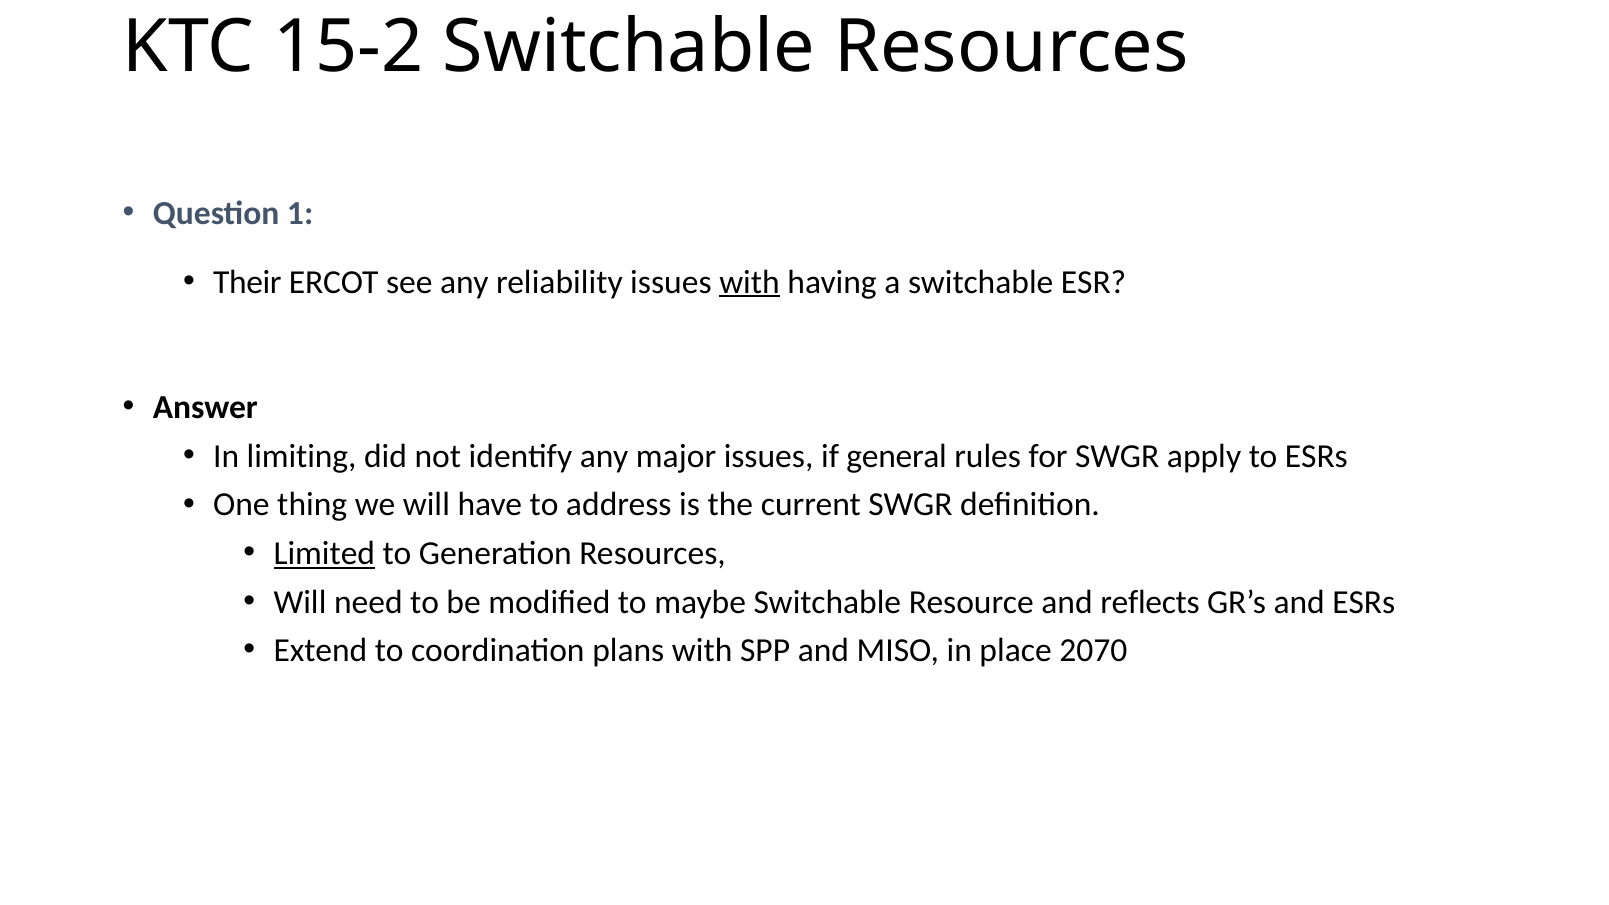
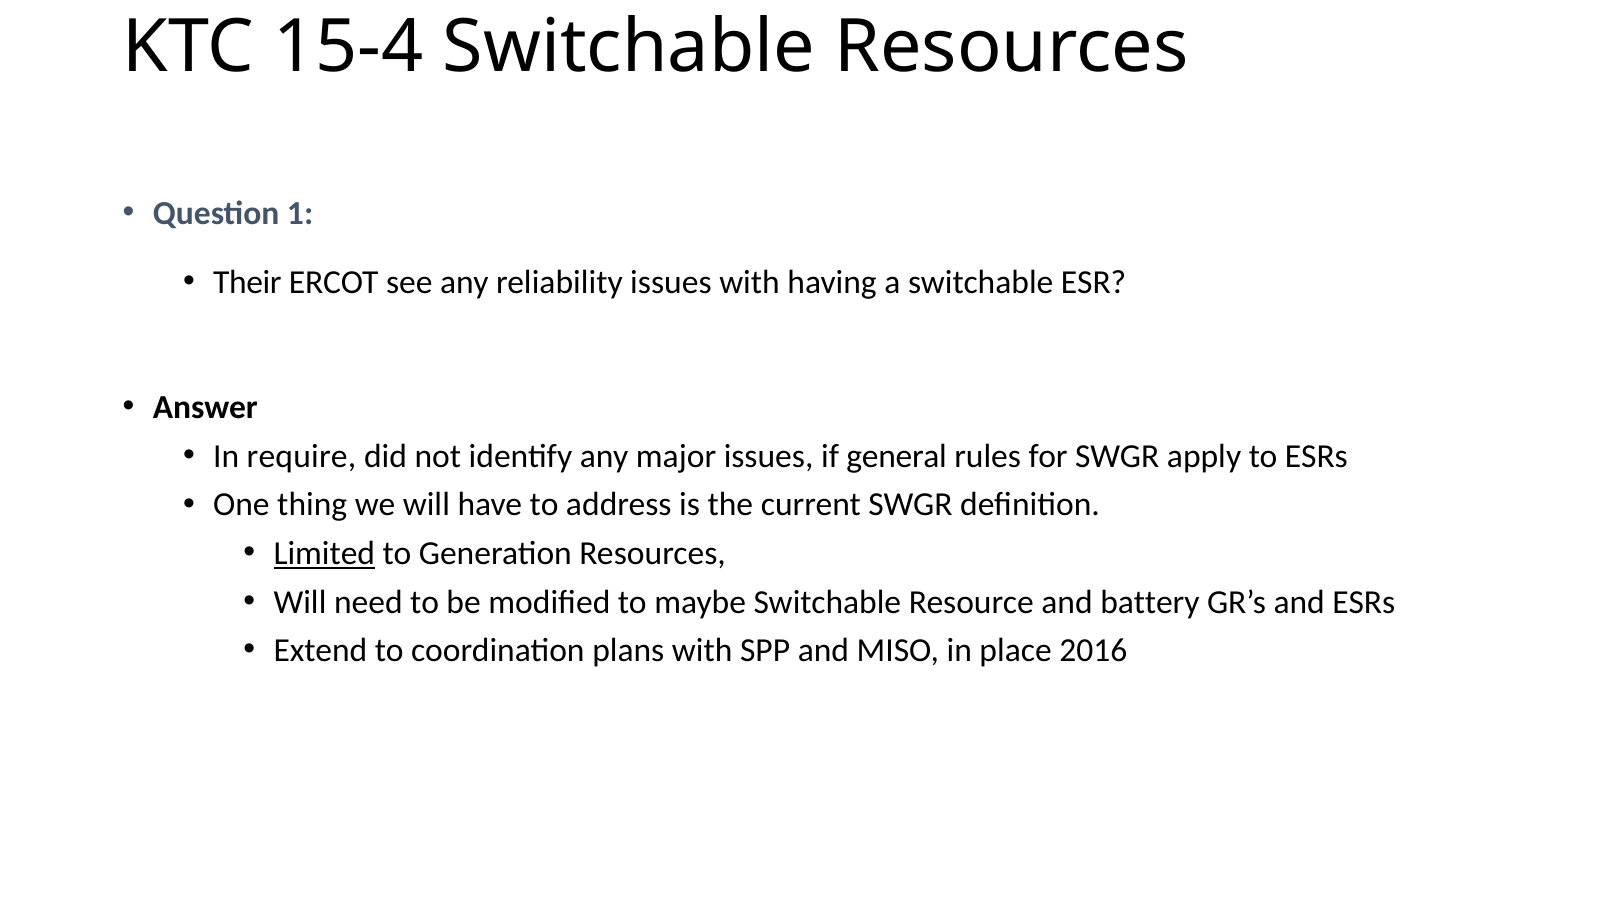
15-2: 15-2 -> 15-4
with at (750, 282) underline: present -> none
limiting: limiting -> require
reflects: reflects -> battery
2070: 2070 -> 2016
